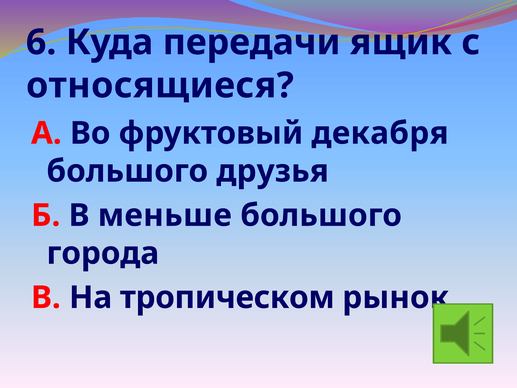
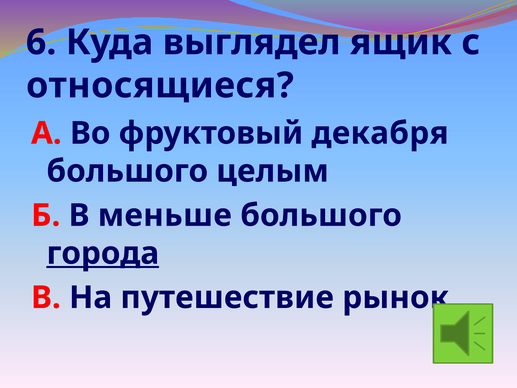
передачи: передачи -> выглядел
друзья: друзья -> целым
города underline: none -> present
тропическом: тропическом -> путешествие
